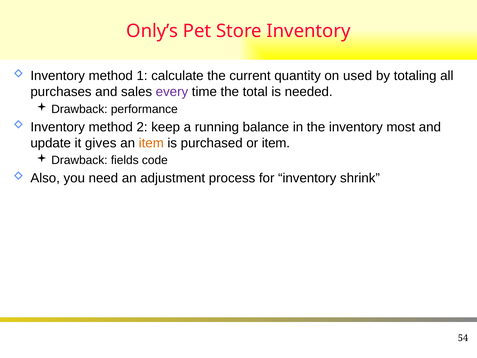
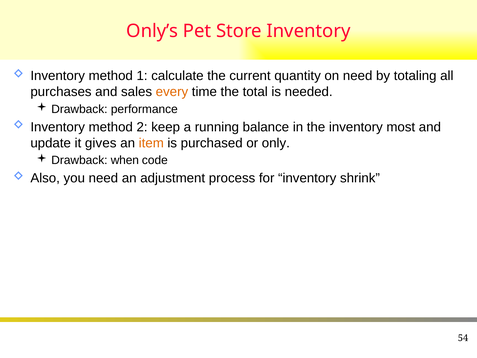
on used: used -> need
every colour: purple -> orange
or item: item -> only
fields: fields -> when
